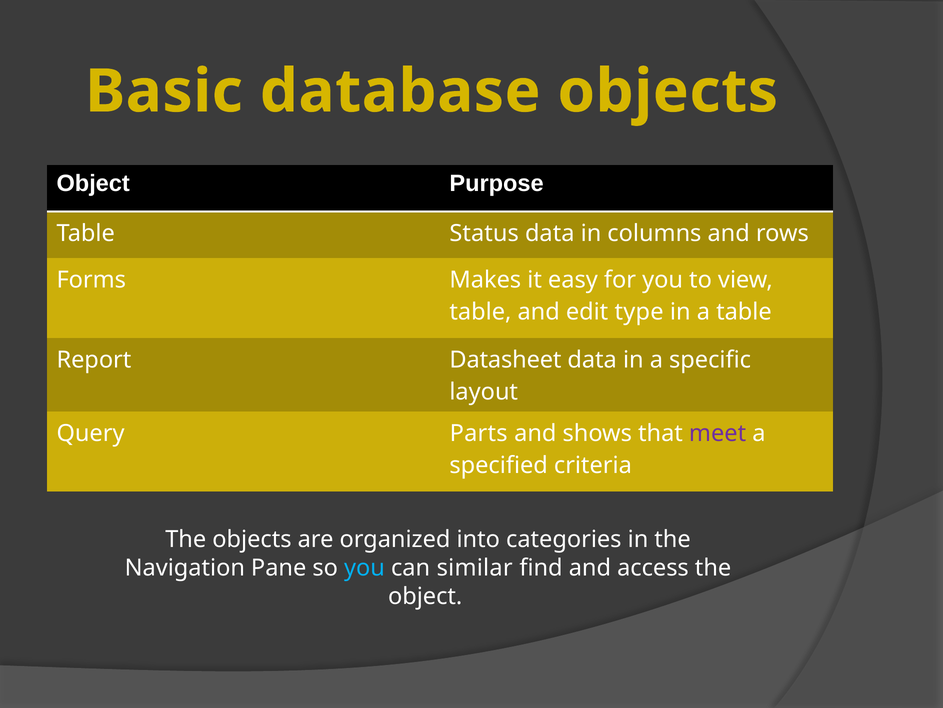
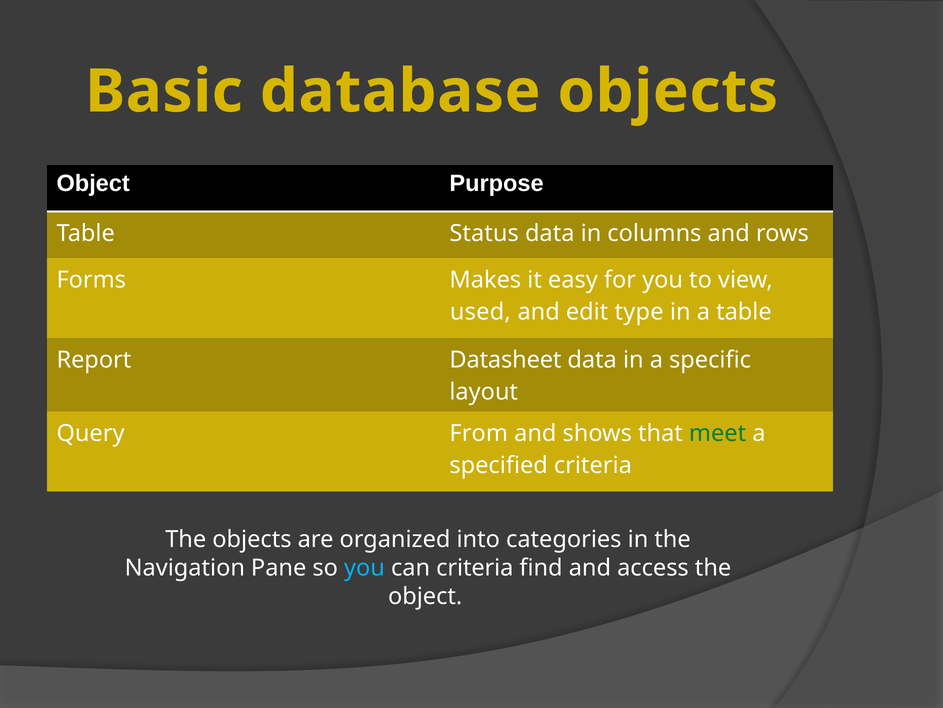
table at (480, 312): table -> used
Parts: Parts -> From
meet colour: purple -> green
can similar: similar -> criteria
